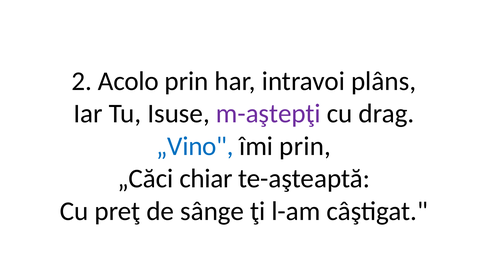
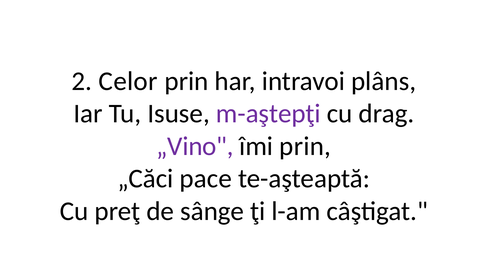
Acolo: Acolo -> Celor
„Vino colour: blue -> purple
chiar: chiar -> pace
